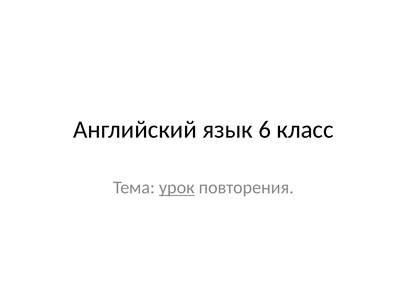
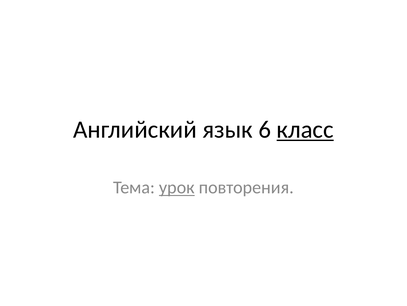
класс underline: none -> present
